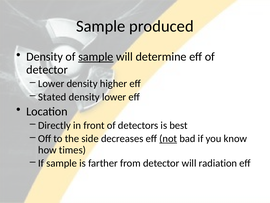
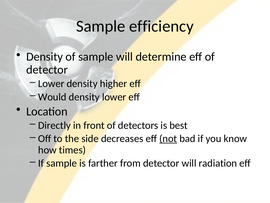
produced: produced -> efficiency
sample at (96, 57) underline: present -> none
Stated: Stated -> Would
